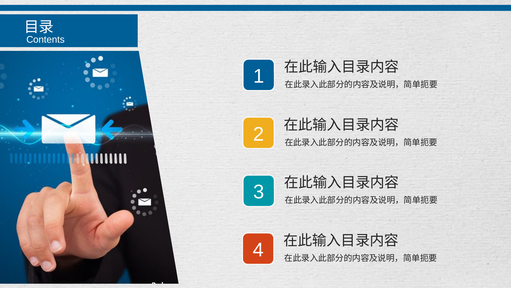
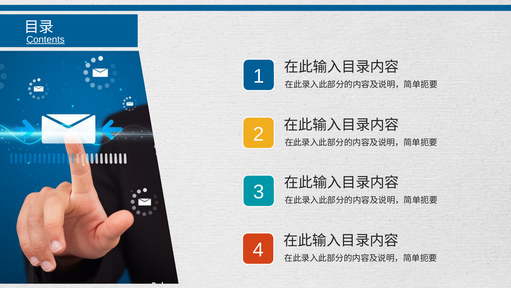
Contents underline: none -> present
